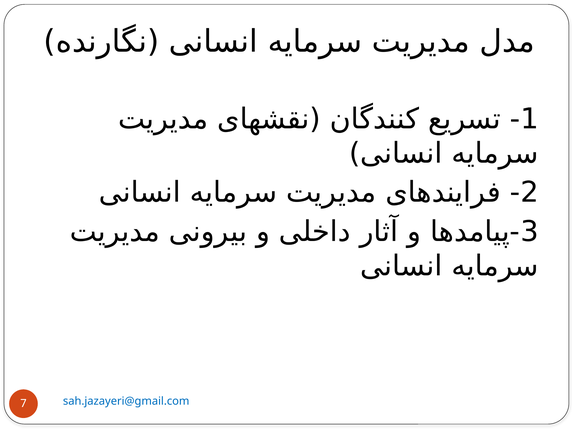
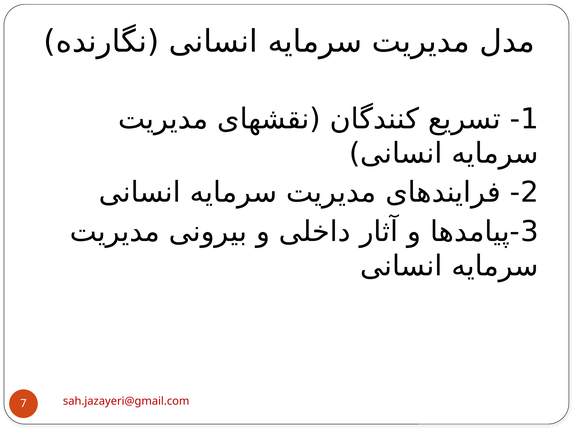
sah.jazayeri@gmail.com colour: blue -> red
